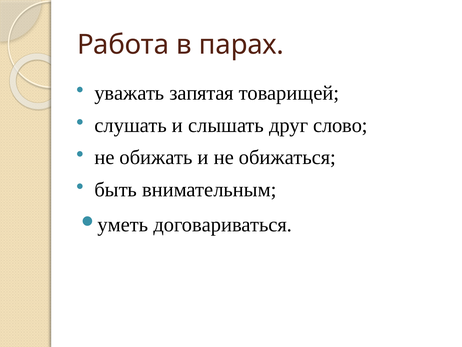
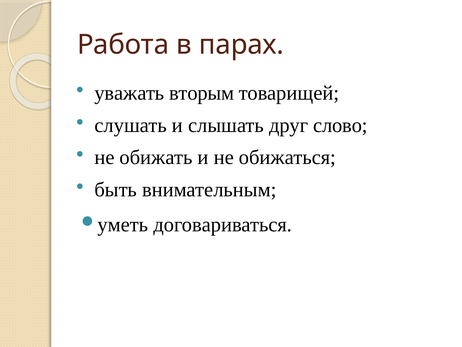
запятая: запятая -> вторым
